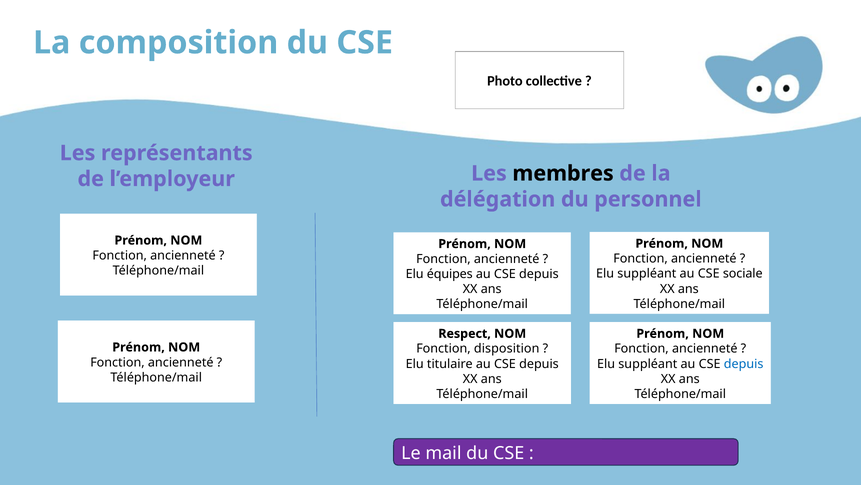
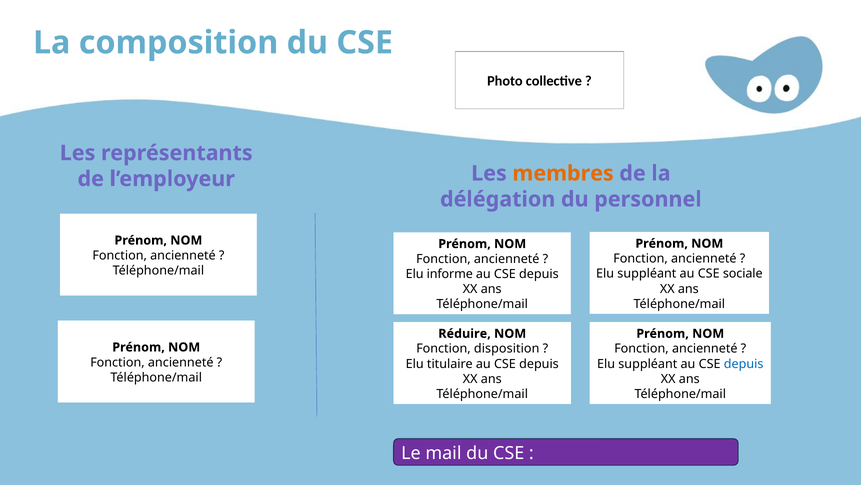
membres colour: black -> orange
équipes: équipes -> informe
Respect: Respect -> Réduire
